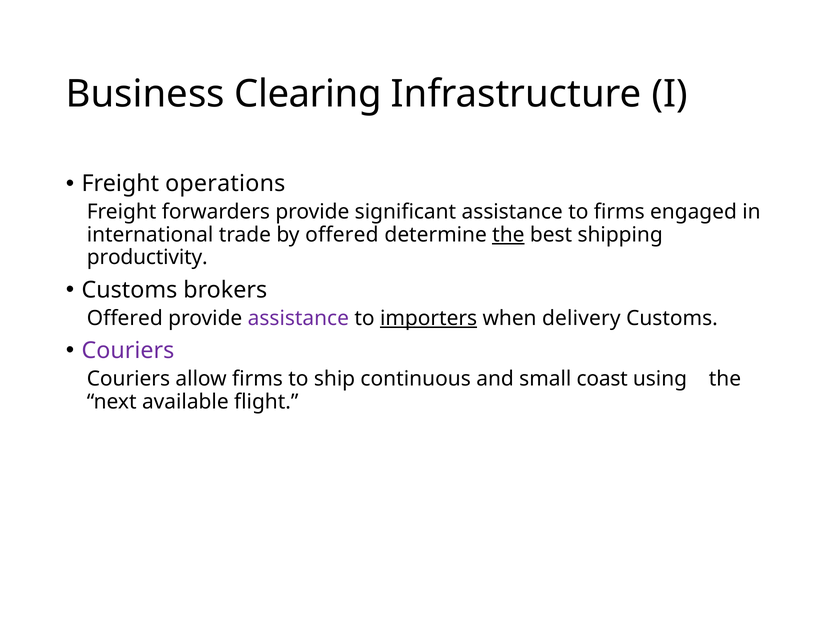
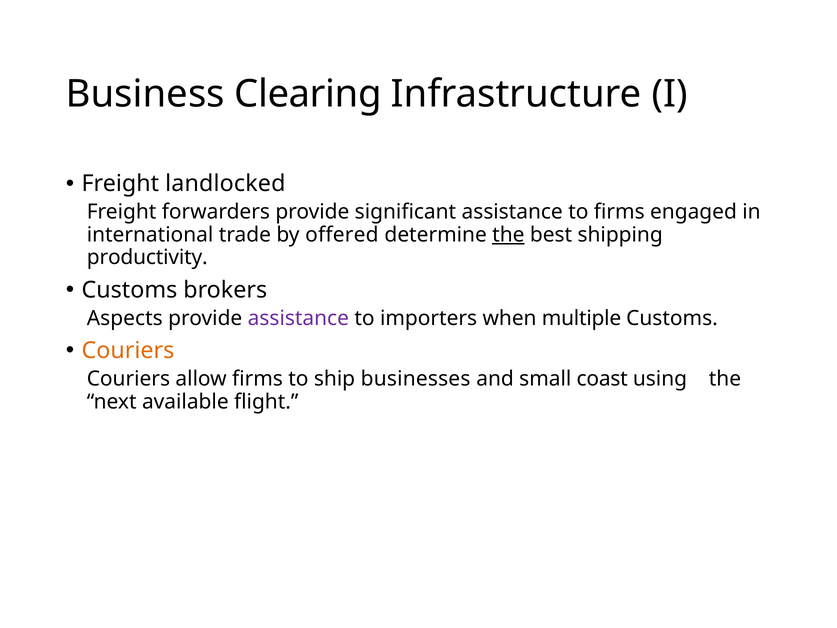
operations: operations -> landlocked
Offered at (125, 318): Offered -> Aspects
importers underline: present -> none
delivery: delivery -> multiple
Couriers at (128, 351) colour: purple -> orange
continuous: continuous -> businesses
